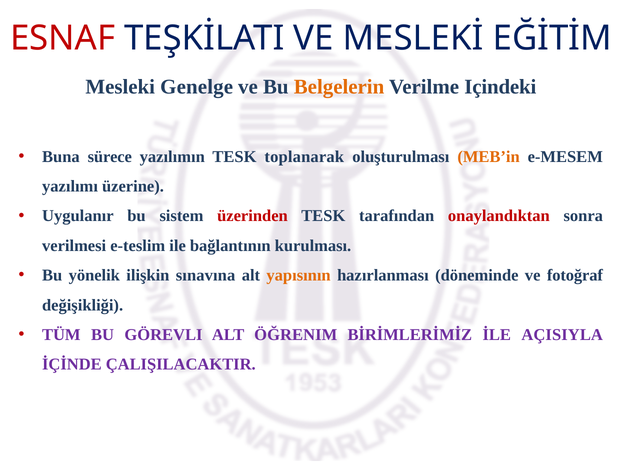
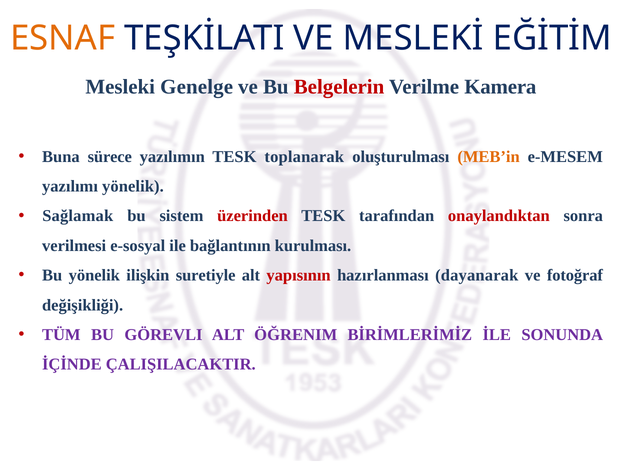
ESNAF colour: red -> orange
Belgelerin colour: orange -> red
Içindeki: Içindeki -> Kamera
yazılımı üzerine: üzerine -> yönelik
Uygulanır: Uygulanır -> Sağlamak
e-teslim: e-teslim -> e-sosyal
sınavına: sınavına -> suretiyle
yapısının colour: orange -> red
döneminde: döneminde -> dayanarak
AÇISIYLA: AÇISIYLA -> SONUNDA
